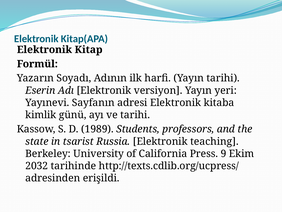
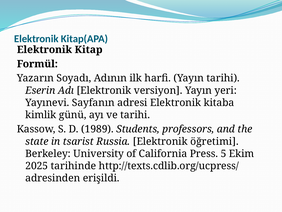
teaching: teaching -> öğretimi
9: 9 -> 5
2032: 2032 -> 2025
